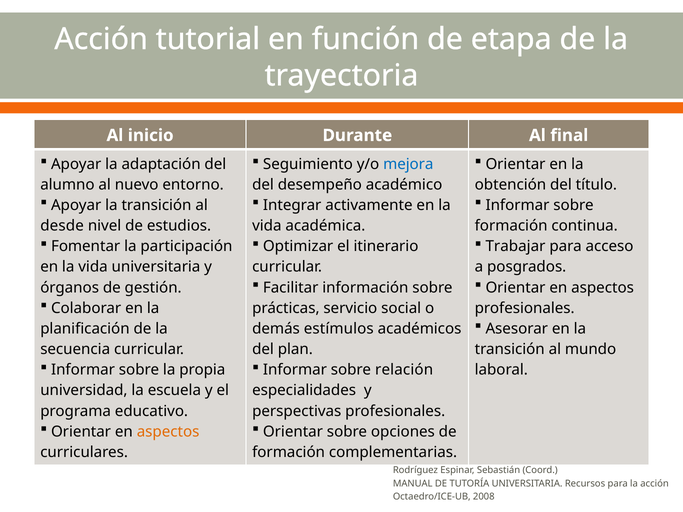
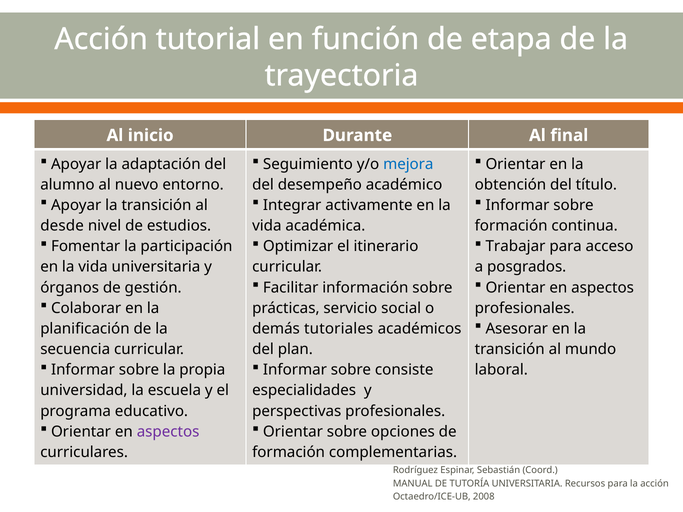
estímulos: estímulos -> tutoriales
relación: relación -> consiste
aspectos at (168, 432) colour: orange -> purple
